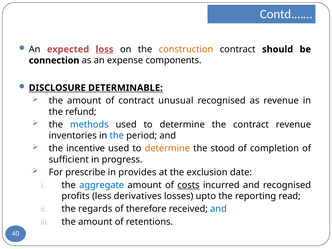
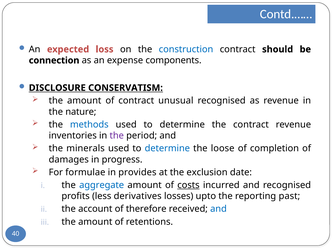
loss underline: present -> none
construction colour: orange -> blue
DETERMINABLE: DETERMINABLE -> CONSERVATISM
refund: refund -> nature
the at (117, 136) colour: blue -> purple
incentive: incentive -> minerals
determine at (167, 148) colour: orange -> blue
stood: stood -> loose
sufficient: sufficient -> damages
prescribe: prescribe -> formulae
read: read -> past
regards: regards -> account
